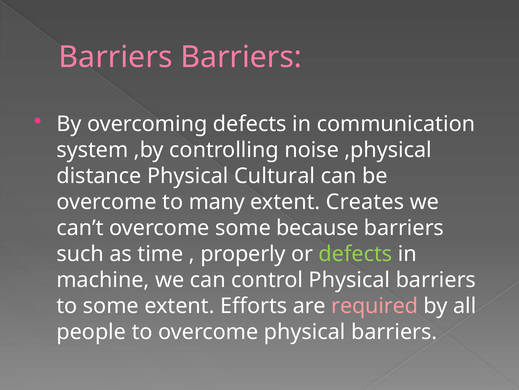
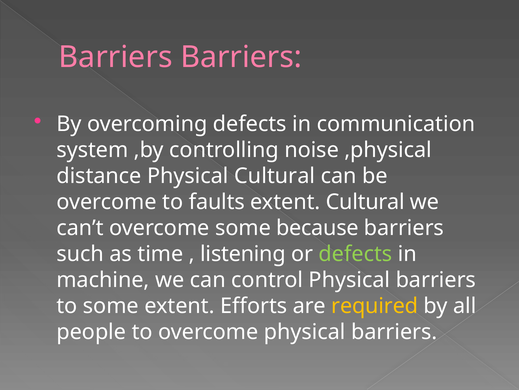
many: many -> faults
extent Creates: Creates -> Cultural
properly: properly -> listening
required colour: pink -> yellow
